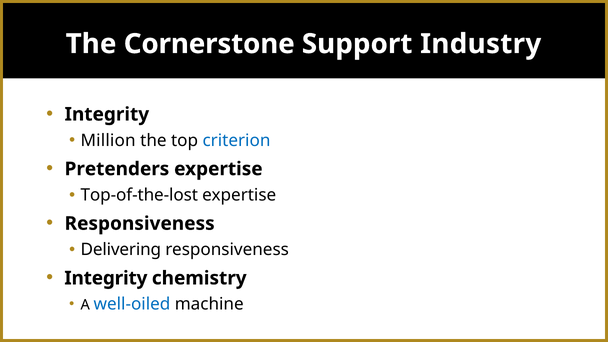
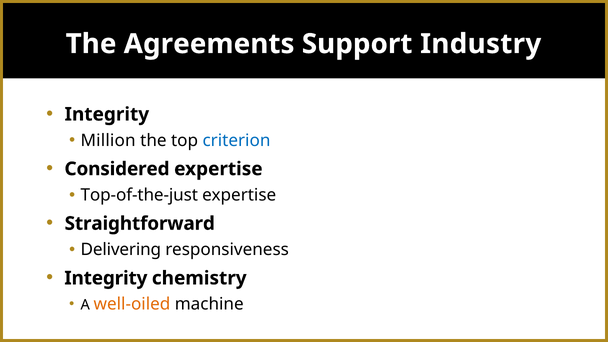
Cornerstone: Cornerstone -> Agreements
Pretenders: Pretenders -> Considered
Top-of-the-lost: Top-of-the-lost -> Top-of-the-just
Responsiveness at (140, 224): Responsiveness -> Straightforward
well-oiled colour: blue -> orange
